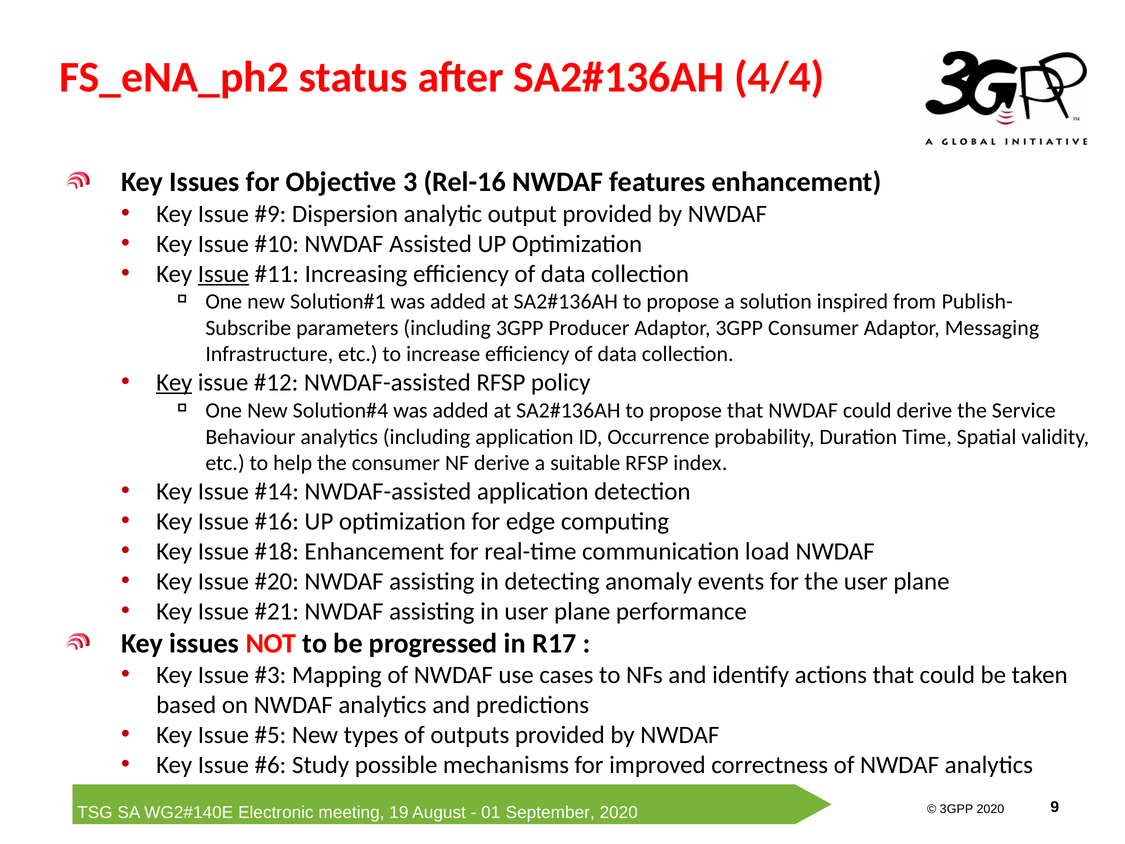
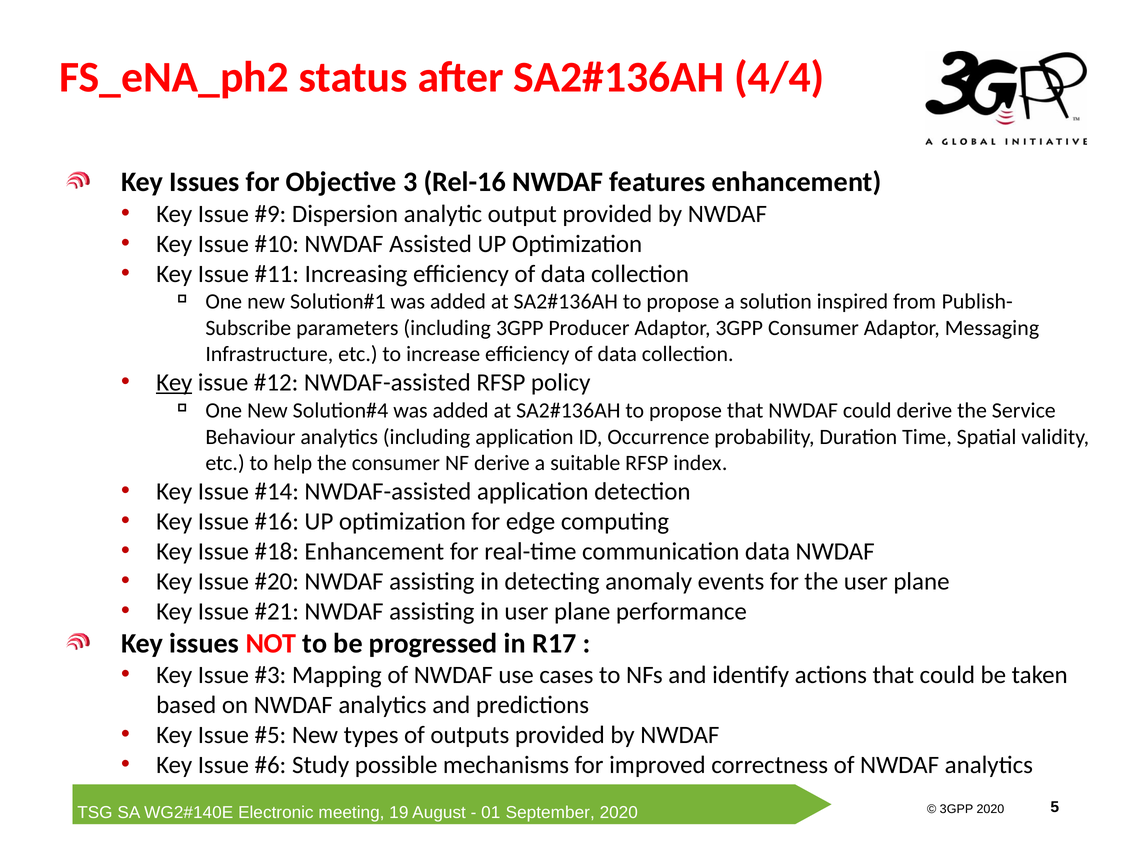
Issue at (223, 274) underline: present -> none
communication load: load -> data
9: 9 -> 5
